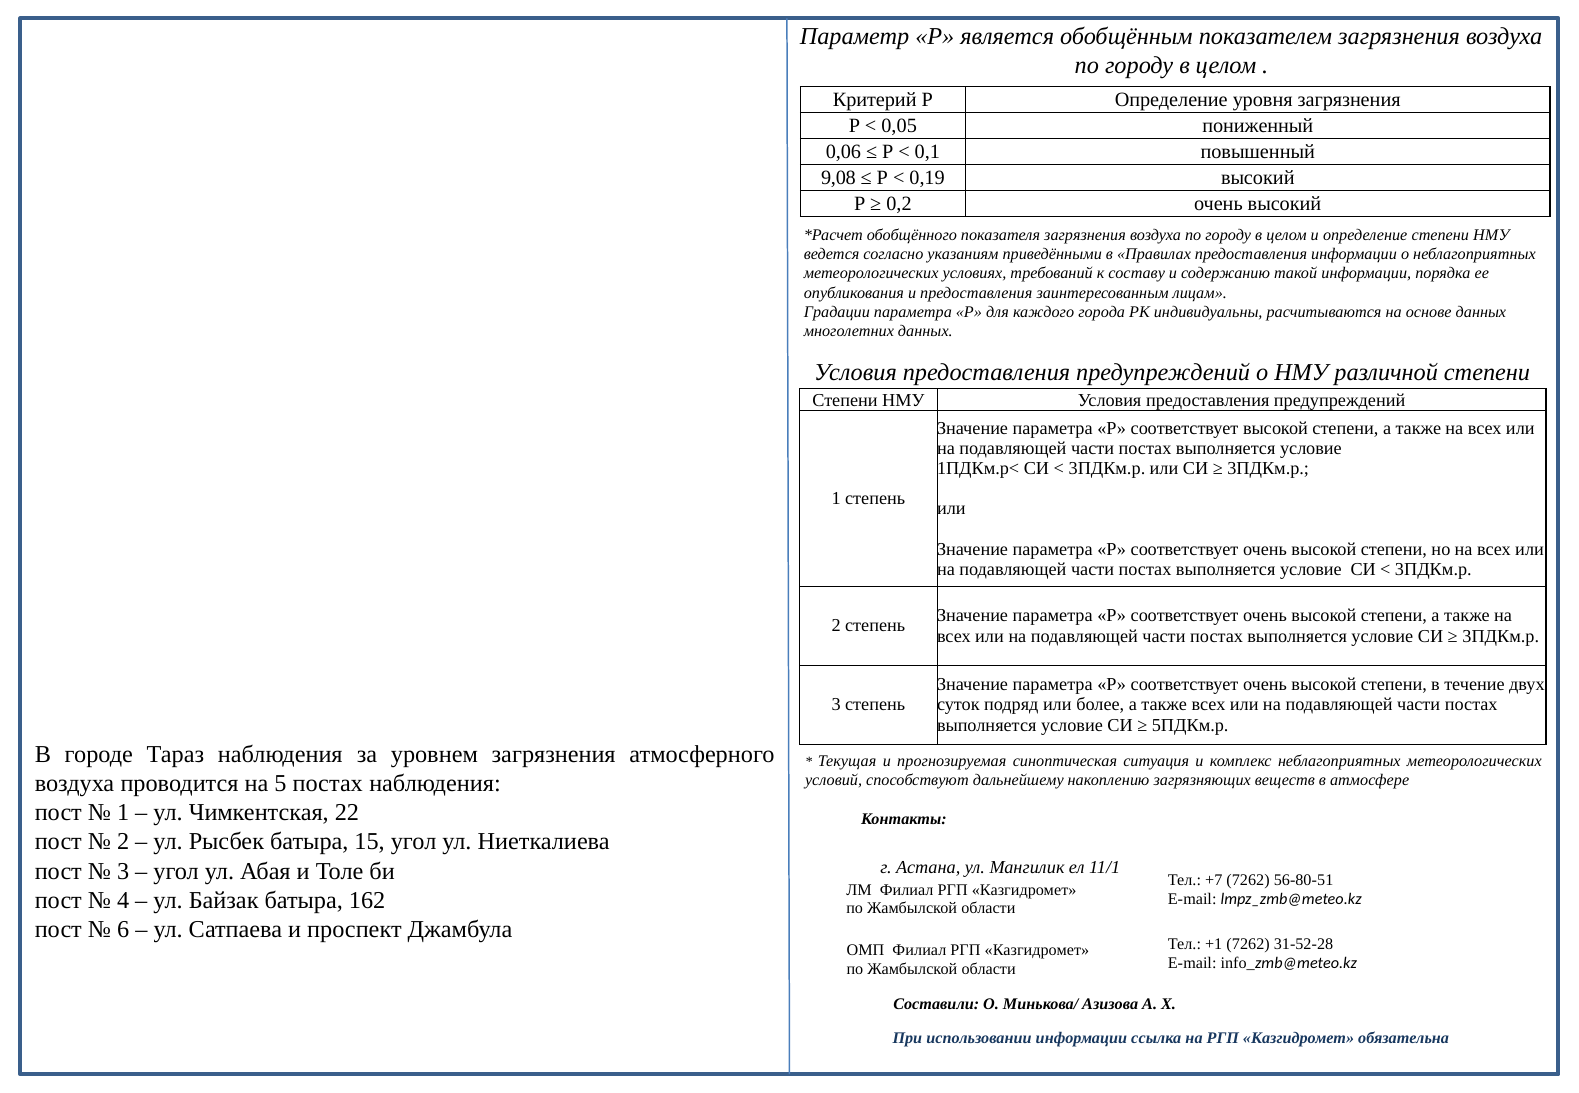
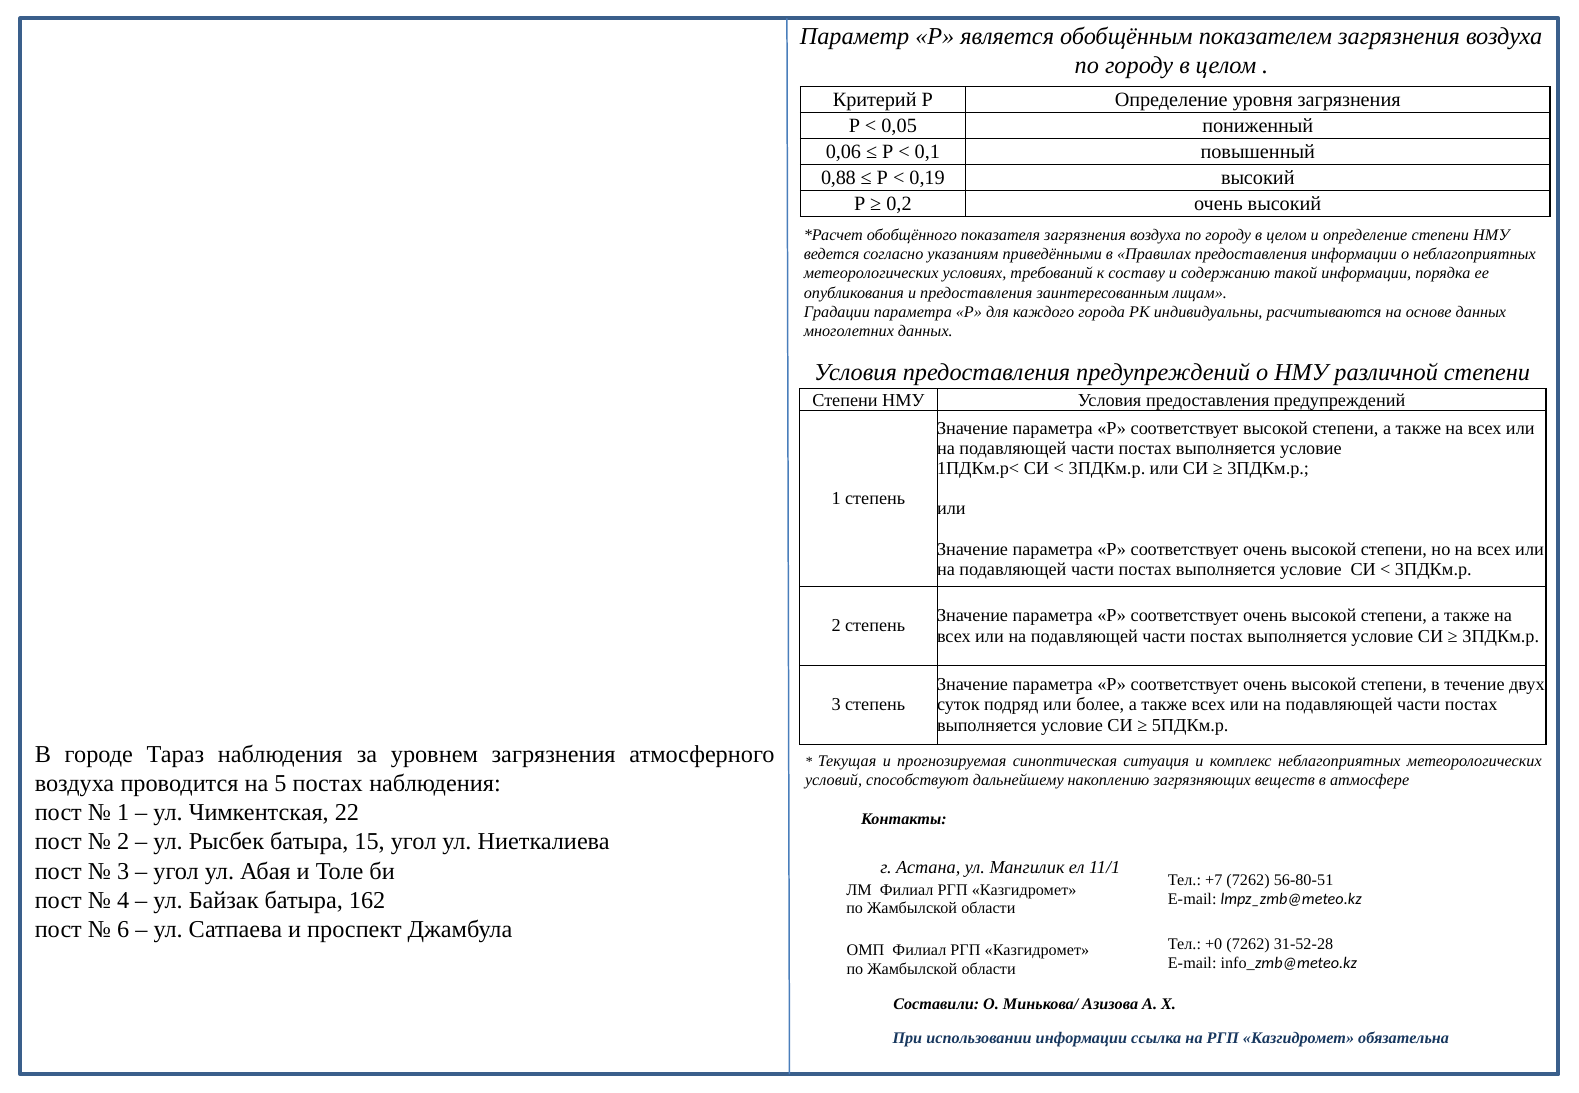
9,08: 9,08 -> 0,88
+1: +1 -> +0
